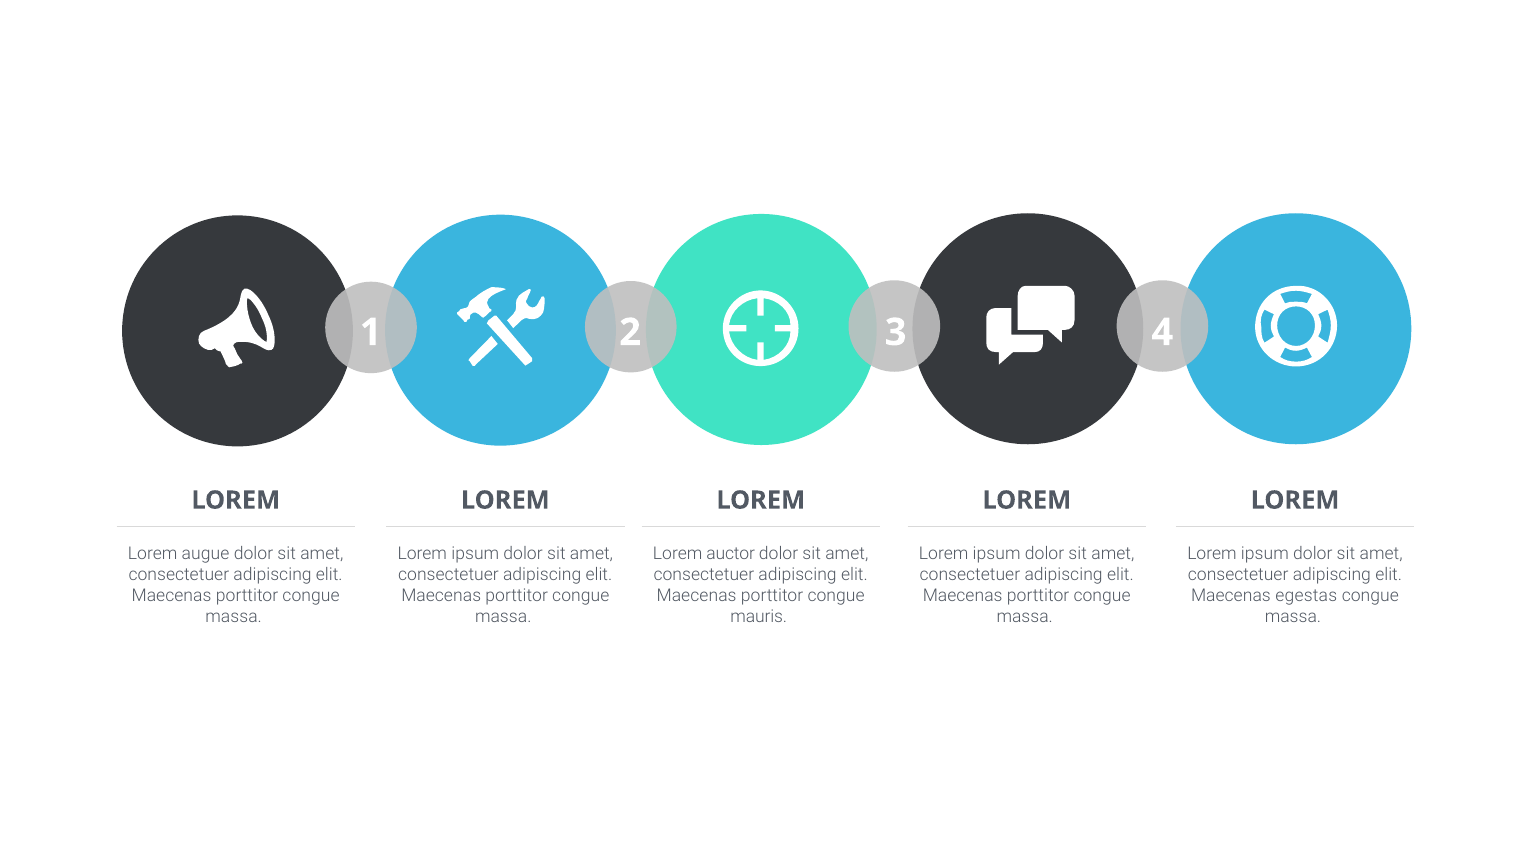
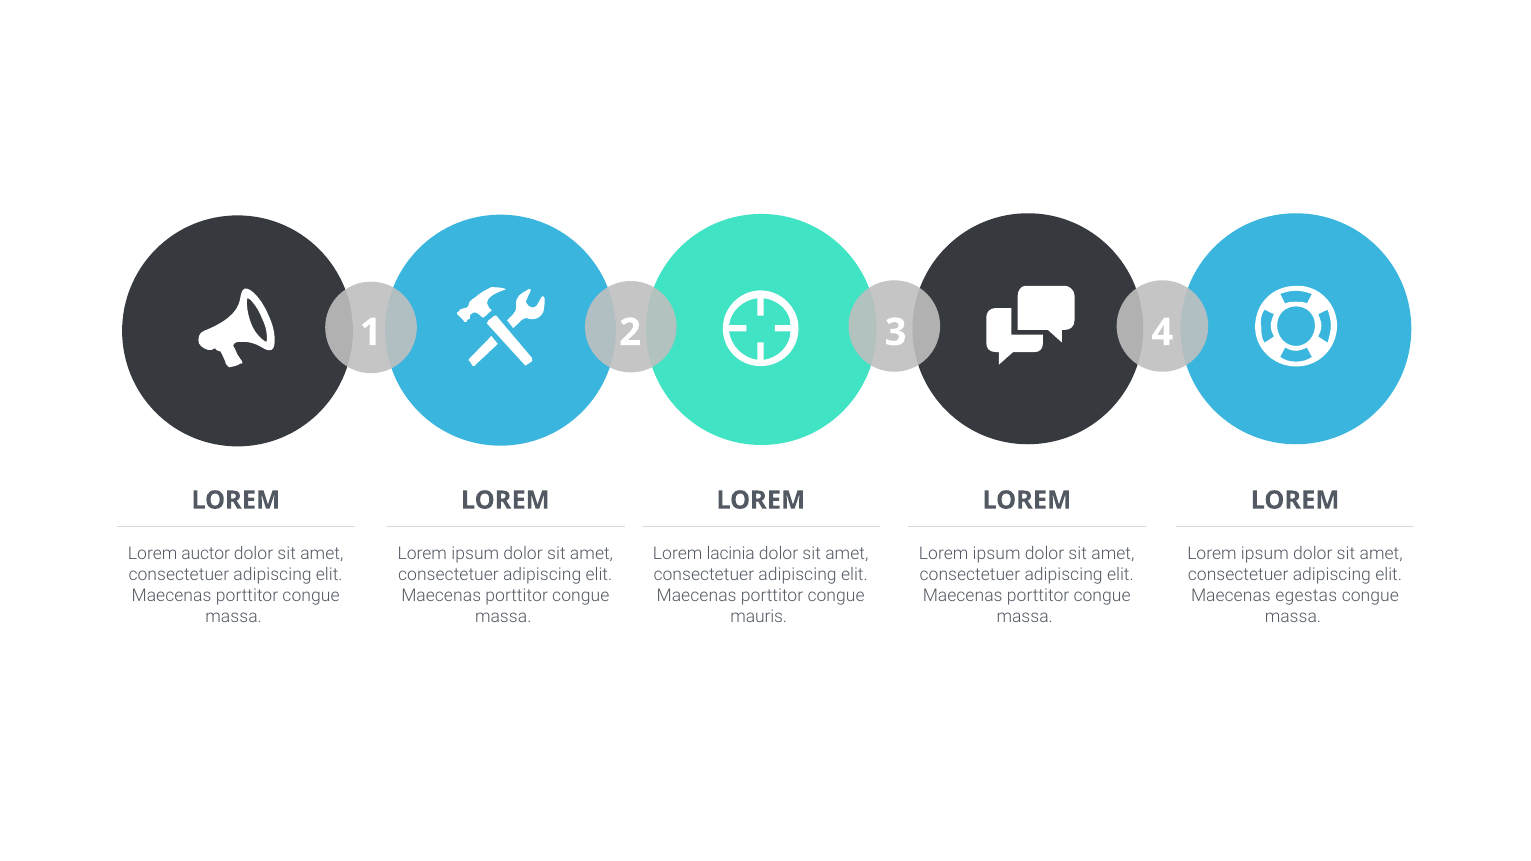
auctor: auctor -> lacinia
augue: augue -> auctor
